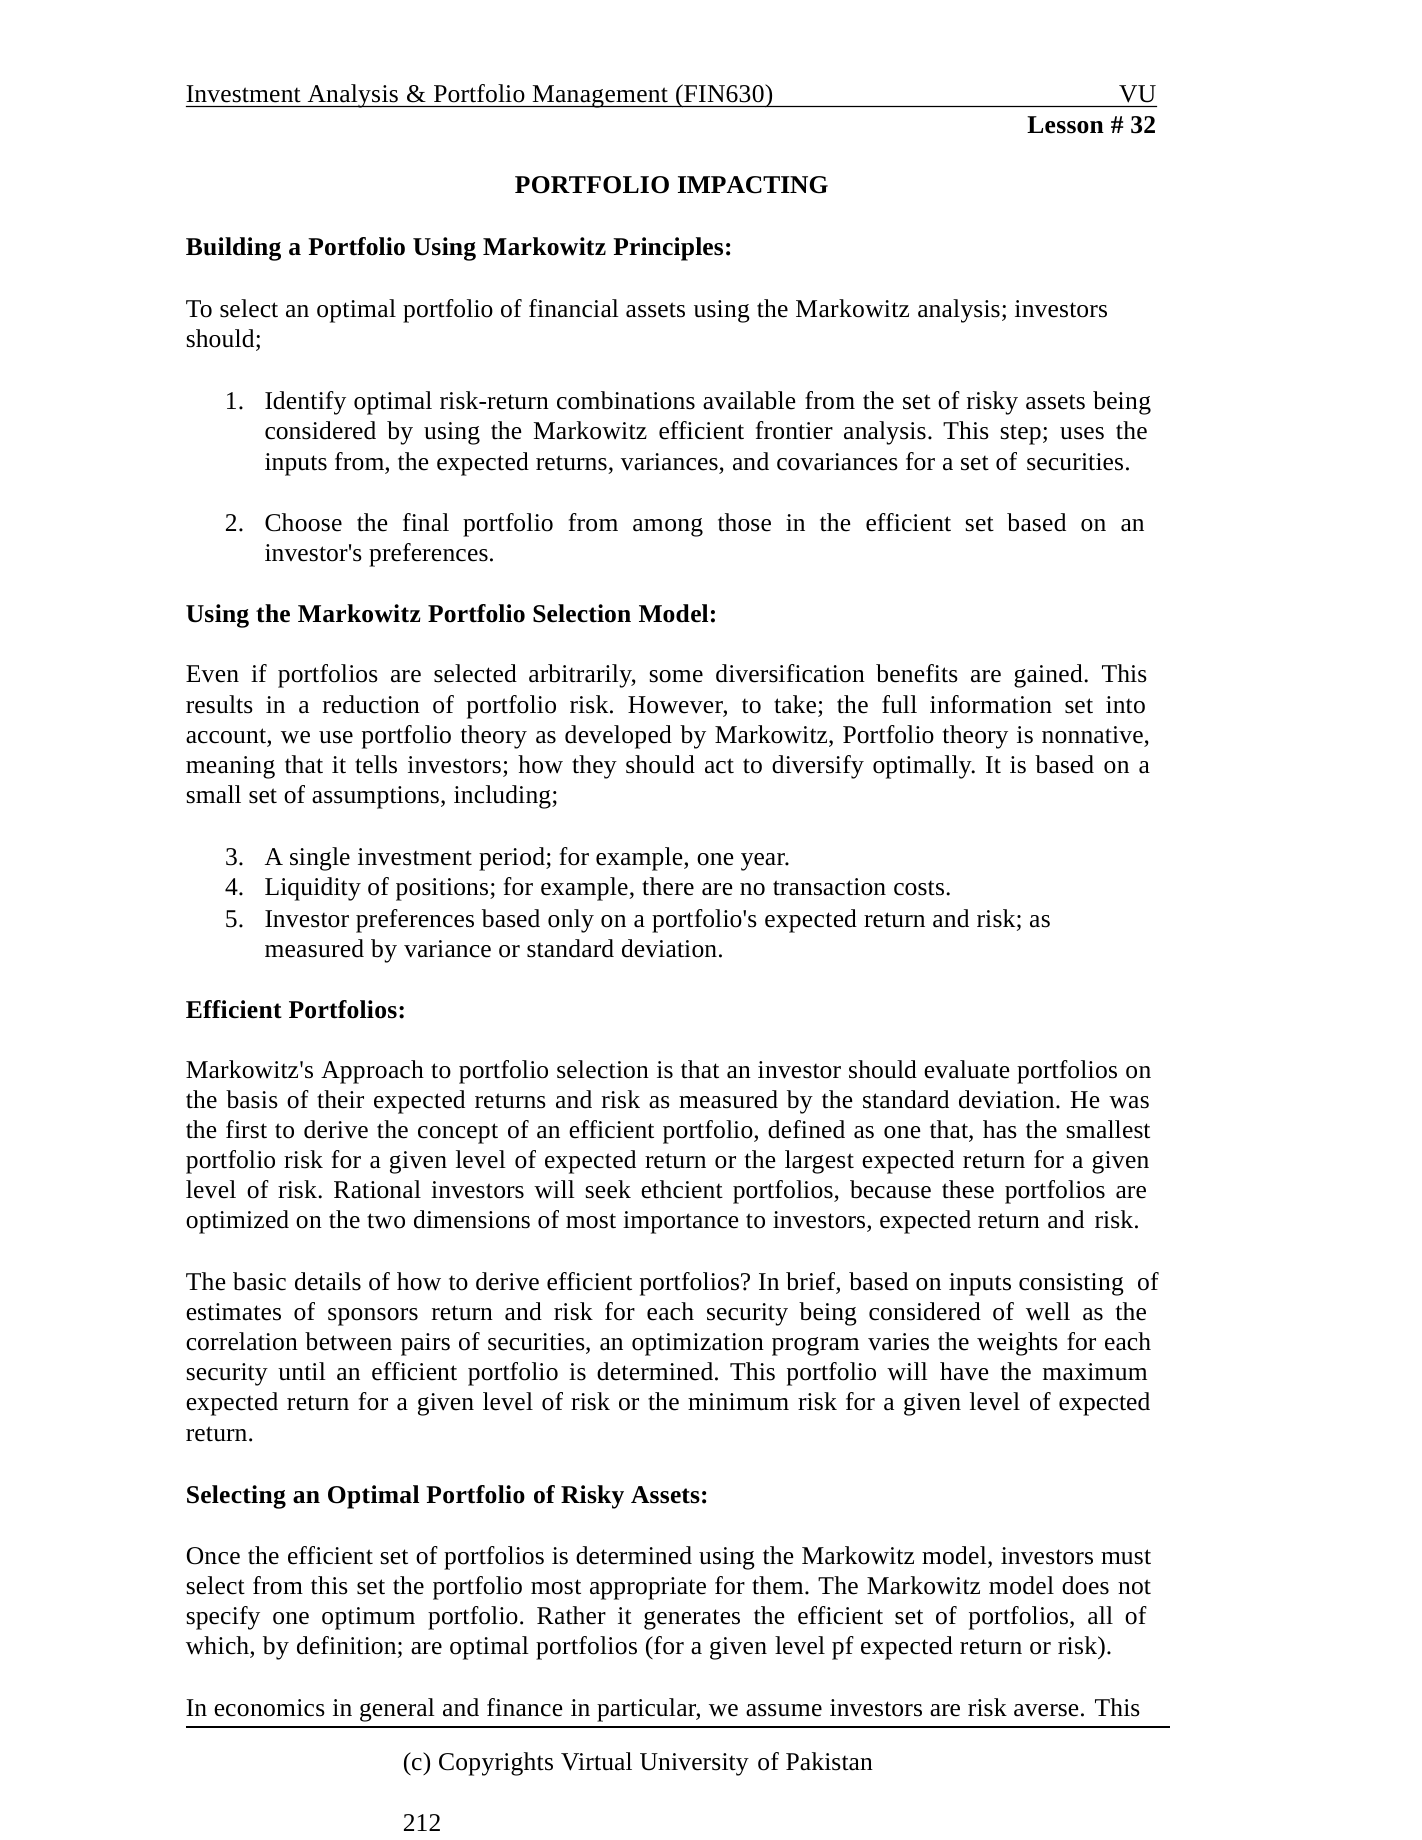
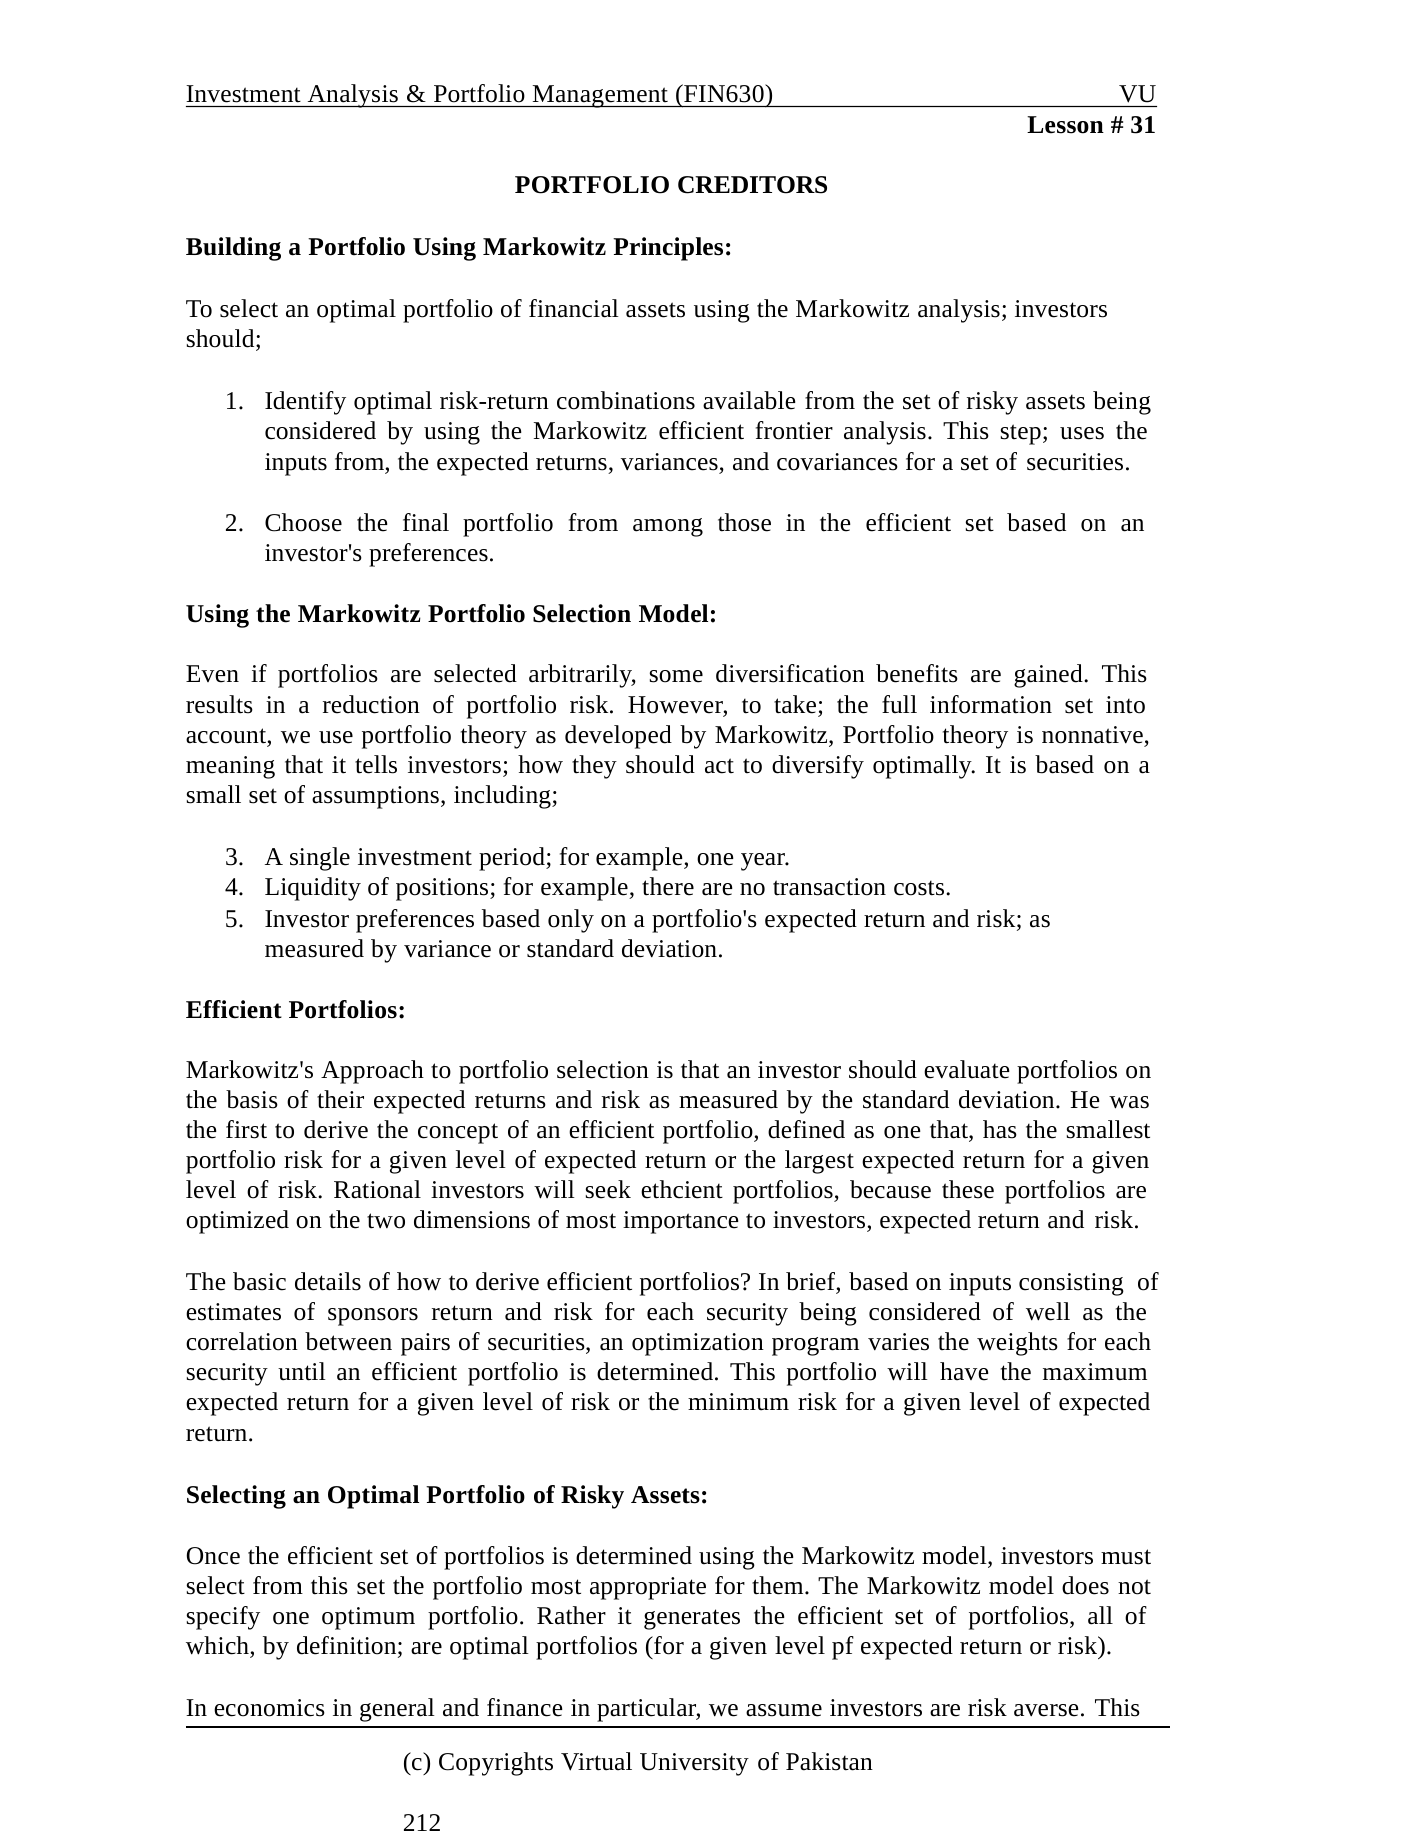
32: 32 -> 31
IMPACTING: IMPACTING -> CREDITORS
